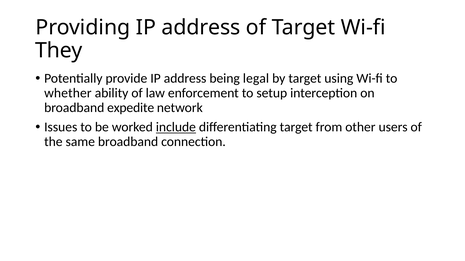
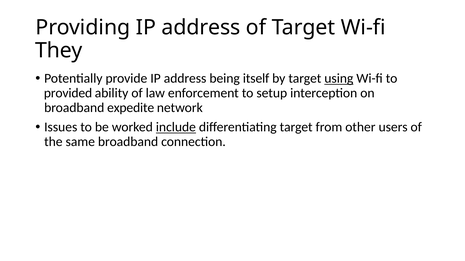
legal: legal -> itself
using underline: none -> present
whether: whether -> provided
